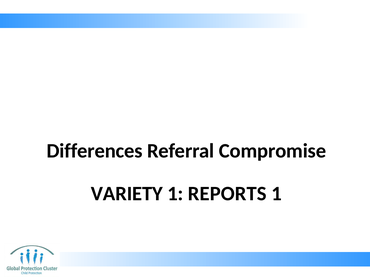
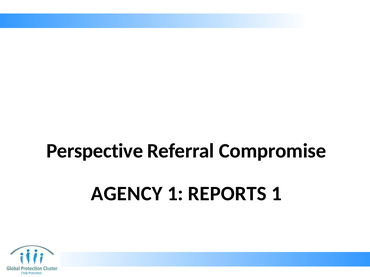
Differences: Differences -> Perspective
VARIETY: VARIETY -> AGENCY
